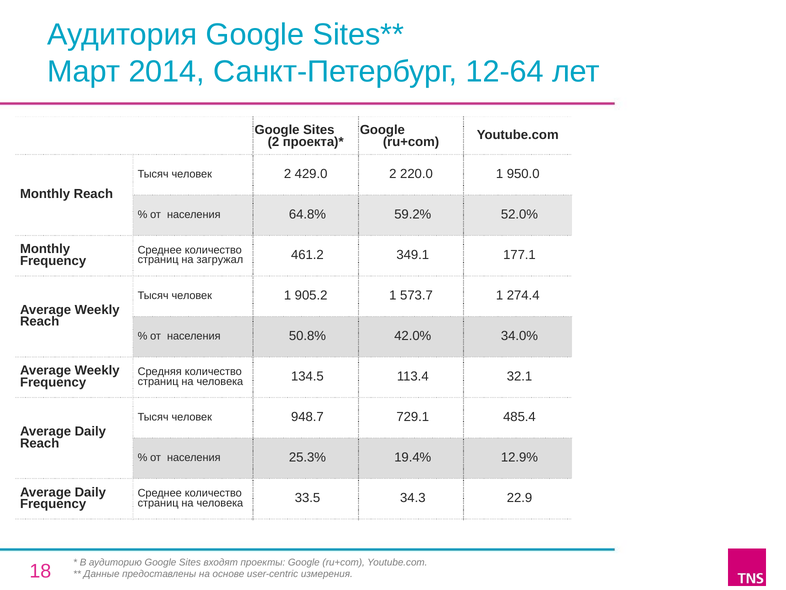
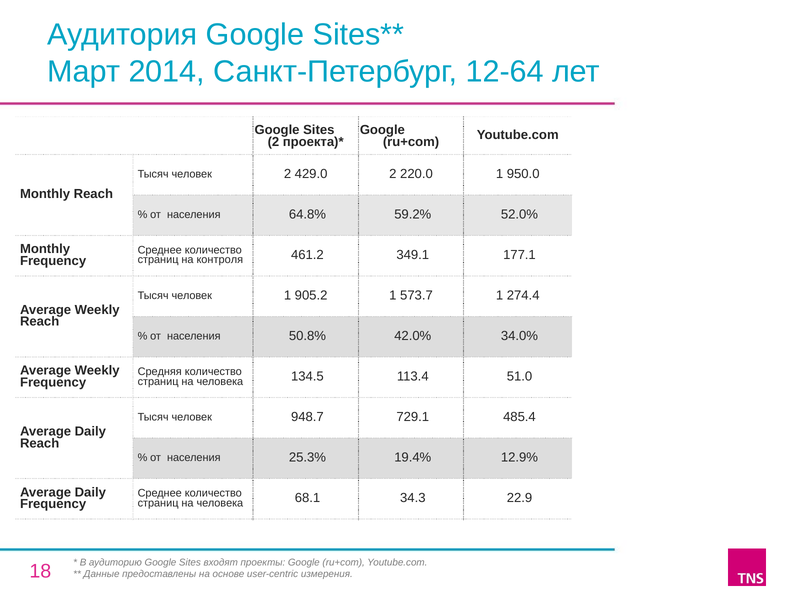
загружал: загружал -> контроля
32.1: 32.1 -> 51.0
33.5: 33.5 -> 68.1
